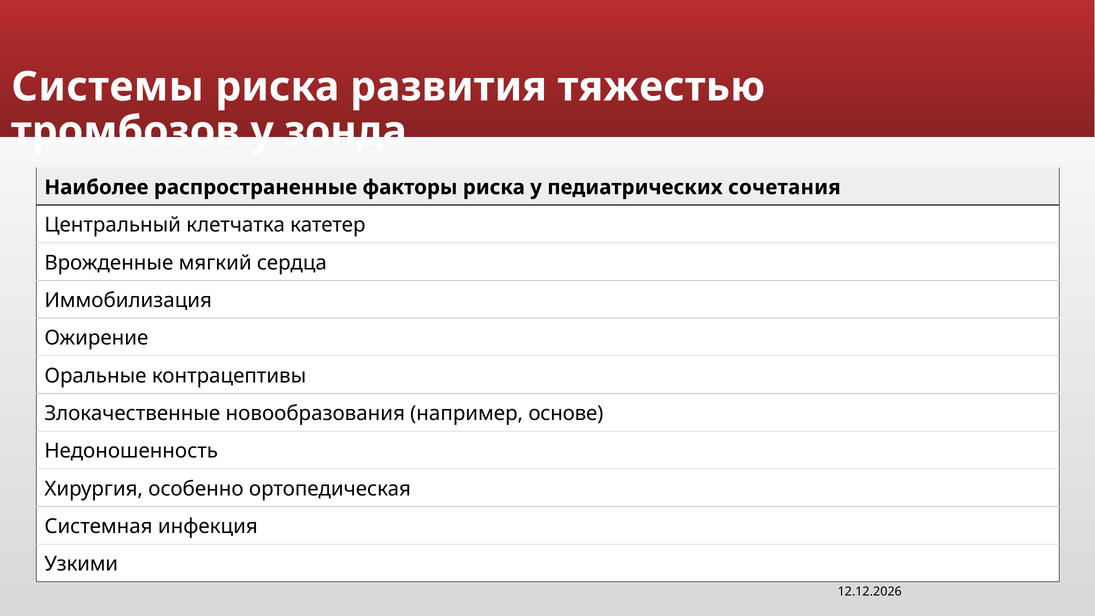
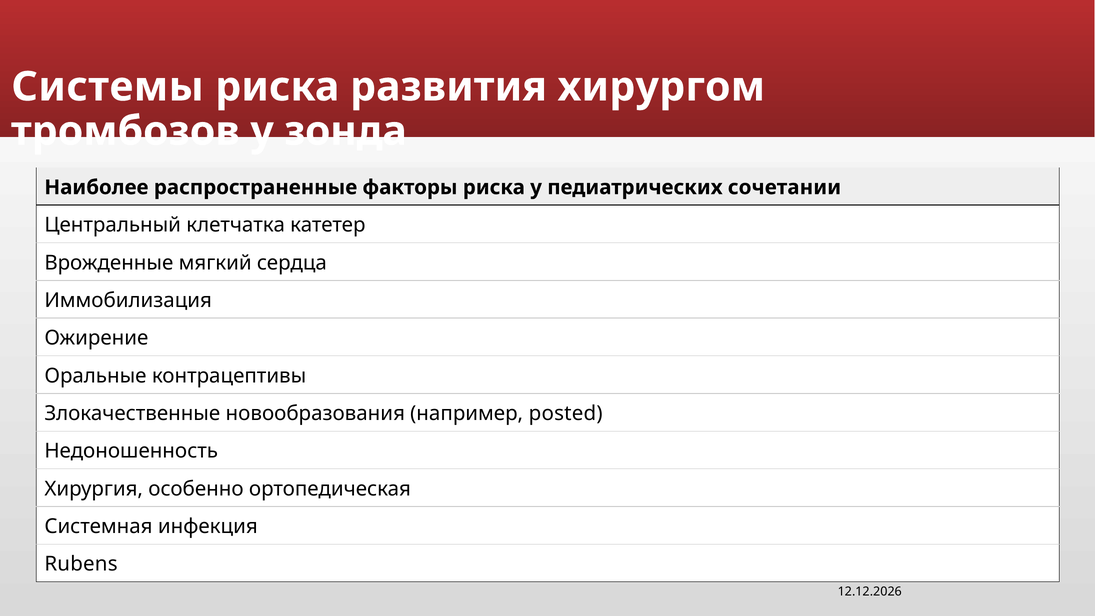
тяжестью: тяжестью -> хирургом
сочетания: сочетания -> сочетании
основе: основе -> posted
Узкими: Узкими -> Rubens
